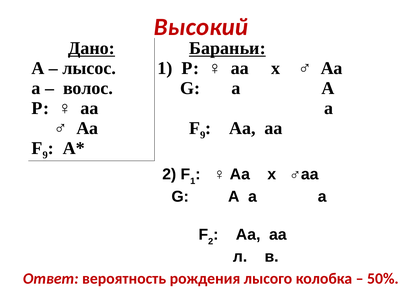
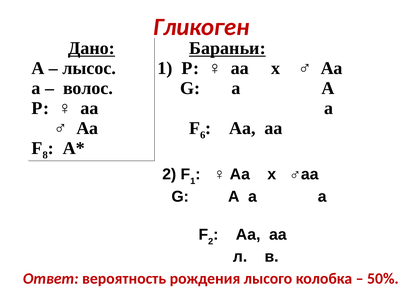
Высокий: Высокий -> Гликоген
9 at (203, 135): 9 -> 6
9 at (45, 155): 9 -> 8
